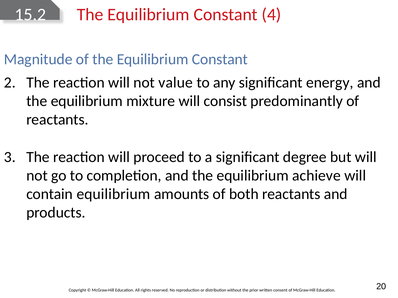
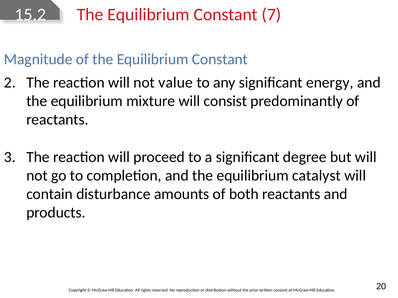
4: 4 -> 7
achieve: achieve -> catalyst
contain equilibrium: equilibrium -> disturbance
